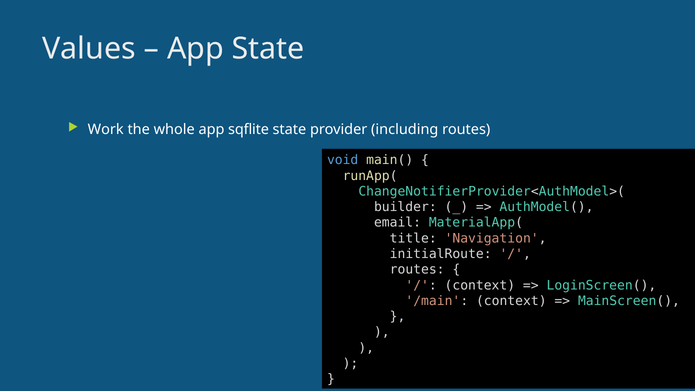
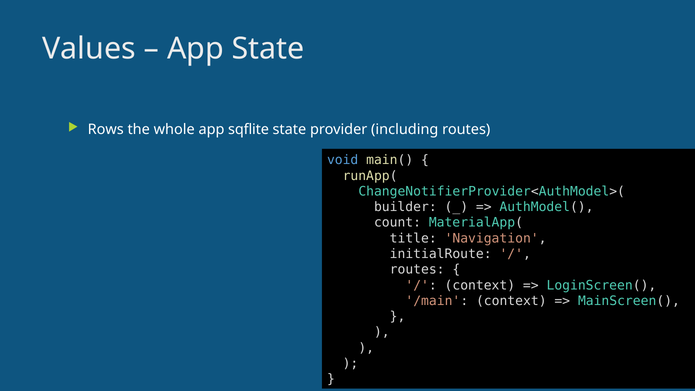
Work: Work -> Rows
email: email -> count
